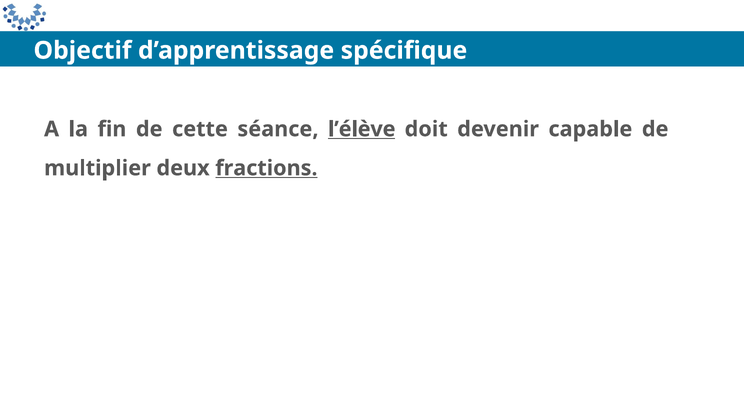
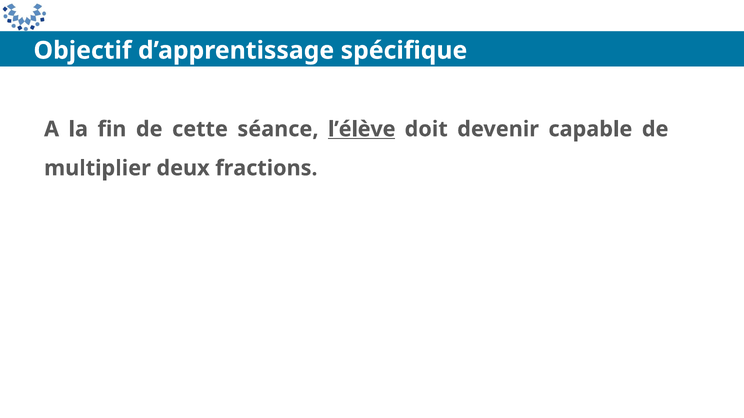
fractions underline: present -> none
